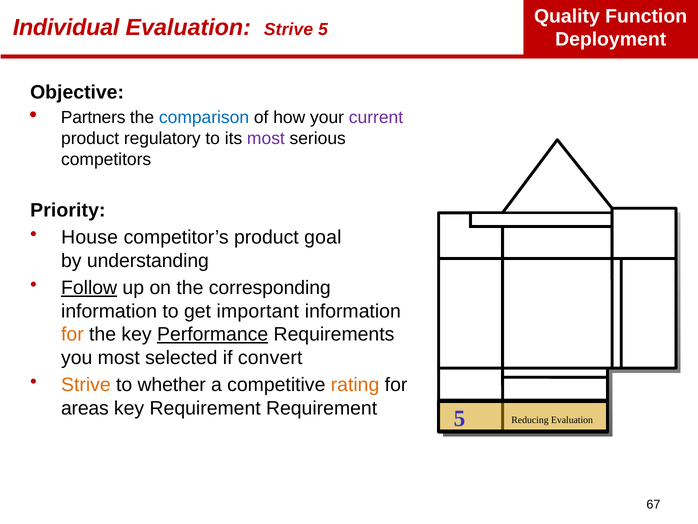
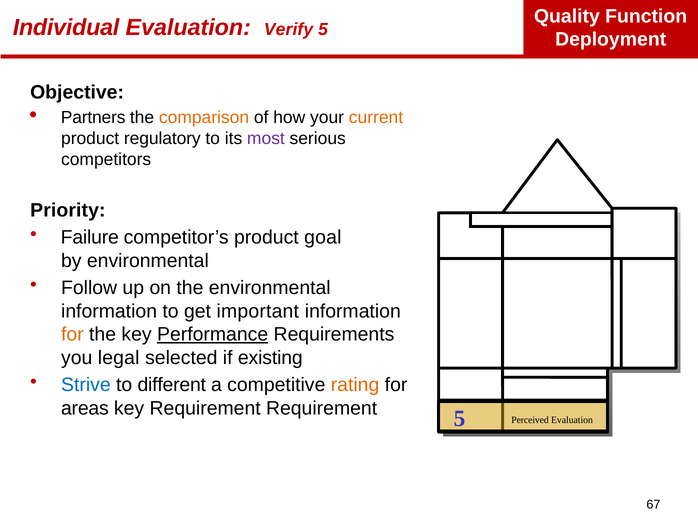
Evaluation Strive: Strive -> Verify
comparison colour: blue -> orange
current colour: purple -> orange
House: House -> Failure
by understanding: understanding -> environmental
Follow underline: present -> none
the corresponding: corresponding -> environmental
you most: most -> legal
convert: convert -> existing
Strive at (86, 385) colour: orange -> blue
whether: whether -> different
Reducing: Reducing -> Perceived
